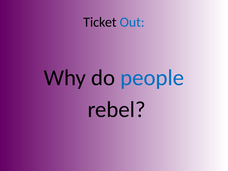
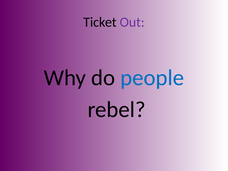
Out colour: blue -> purple
